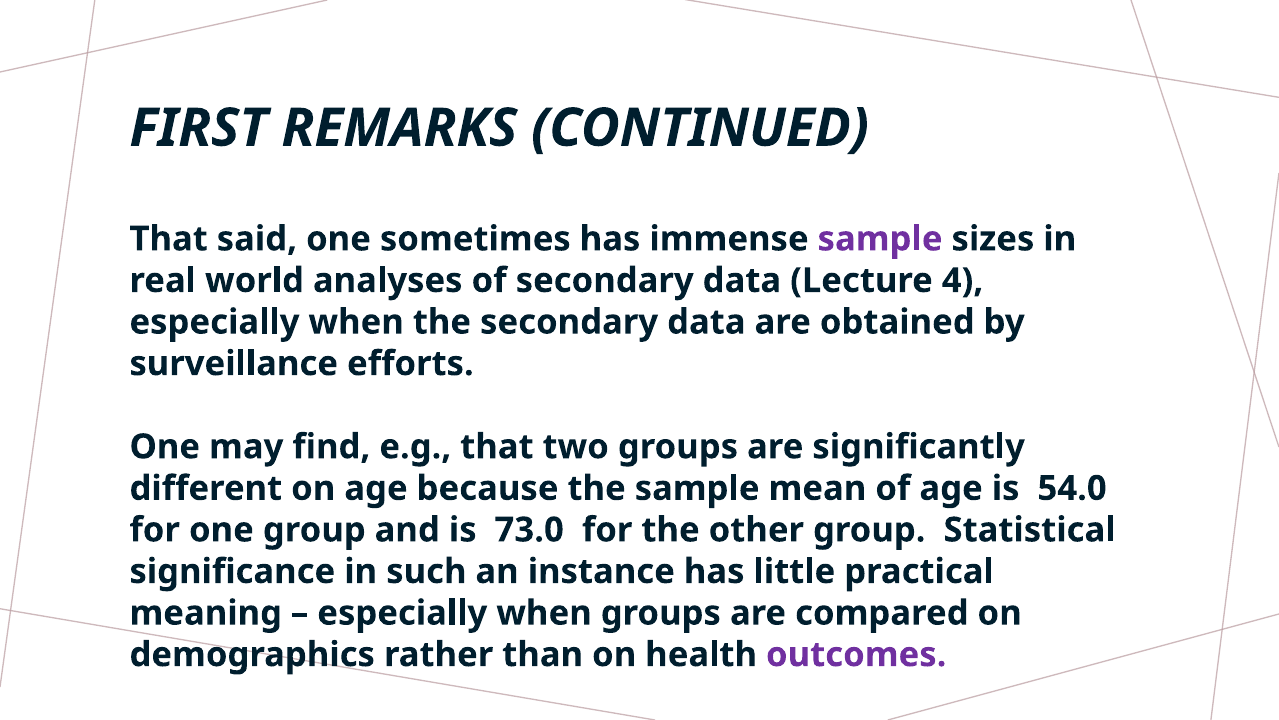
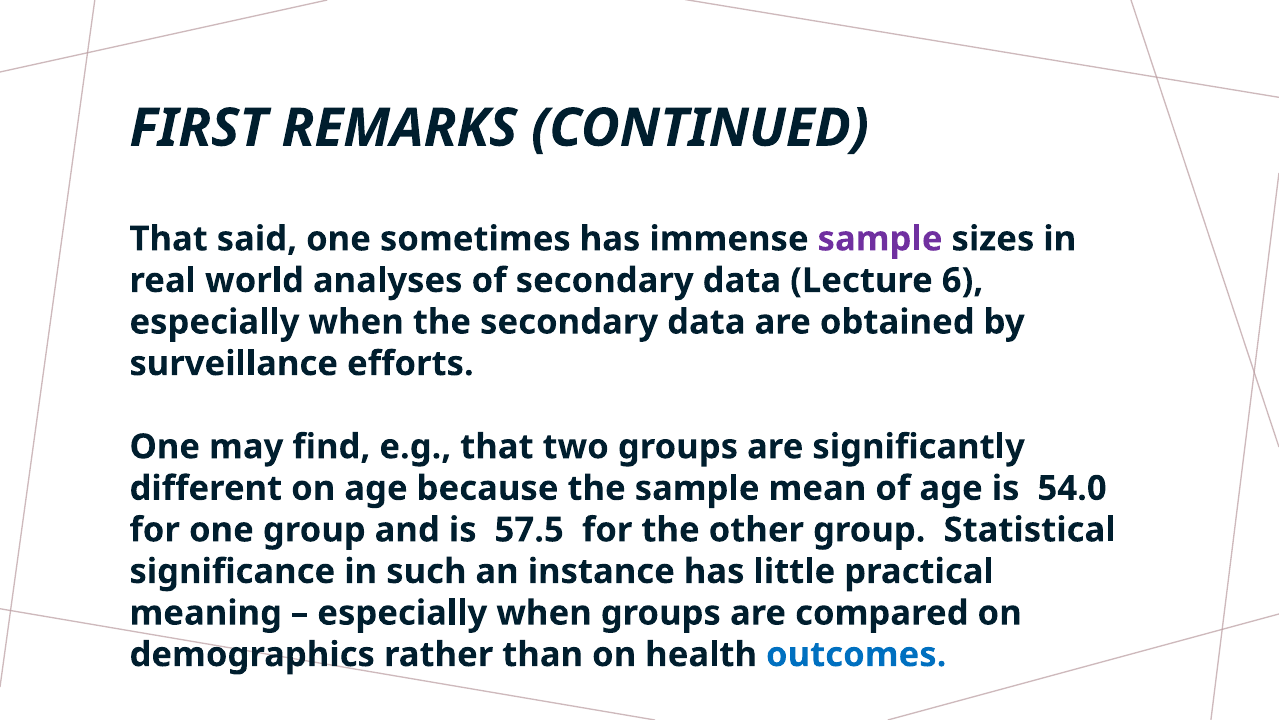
4: 4 -> 6
73.0: 73.0 -> 57.5
outcomes colour: purple -> blue
